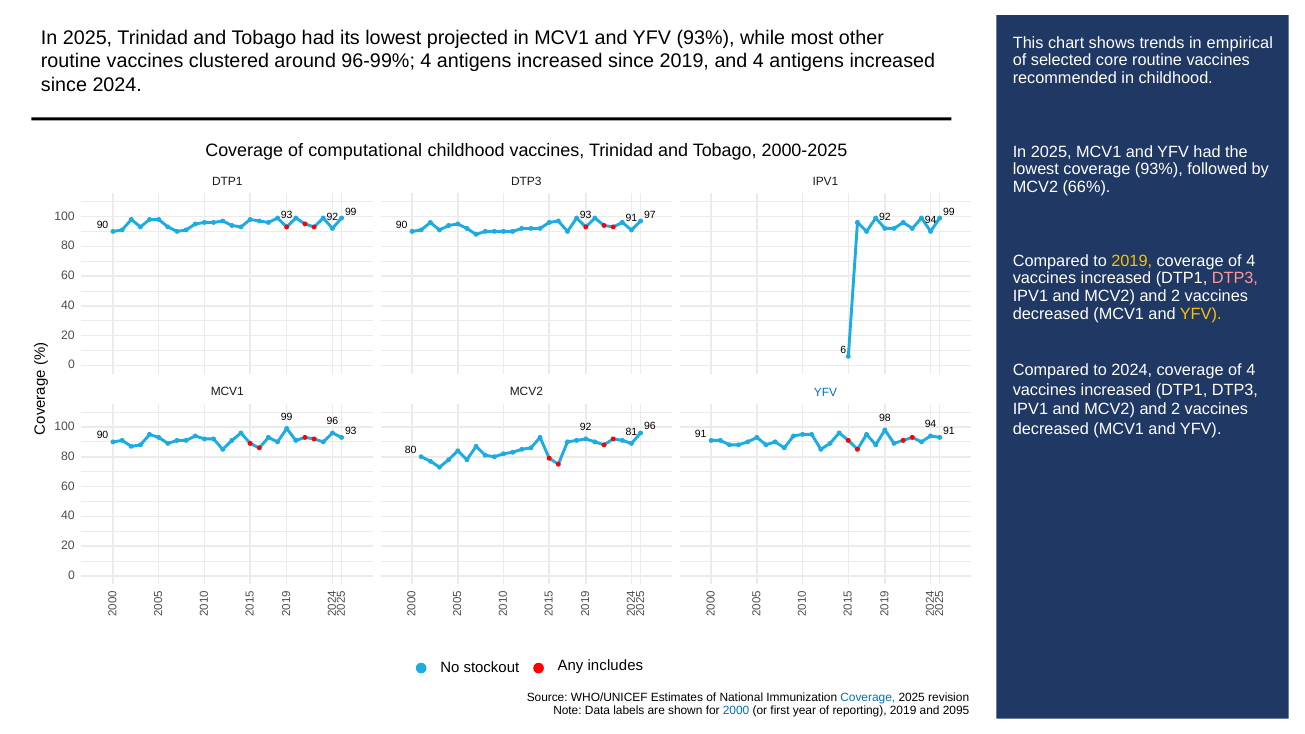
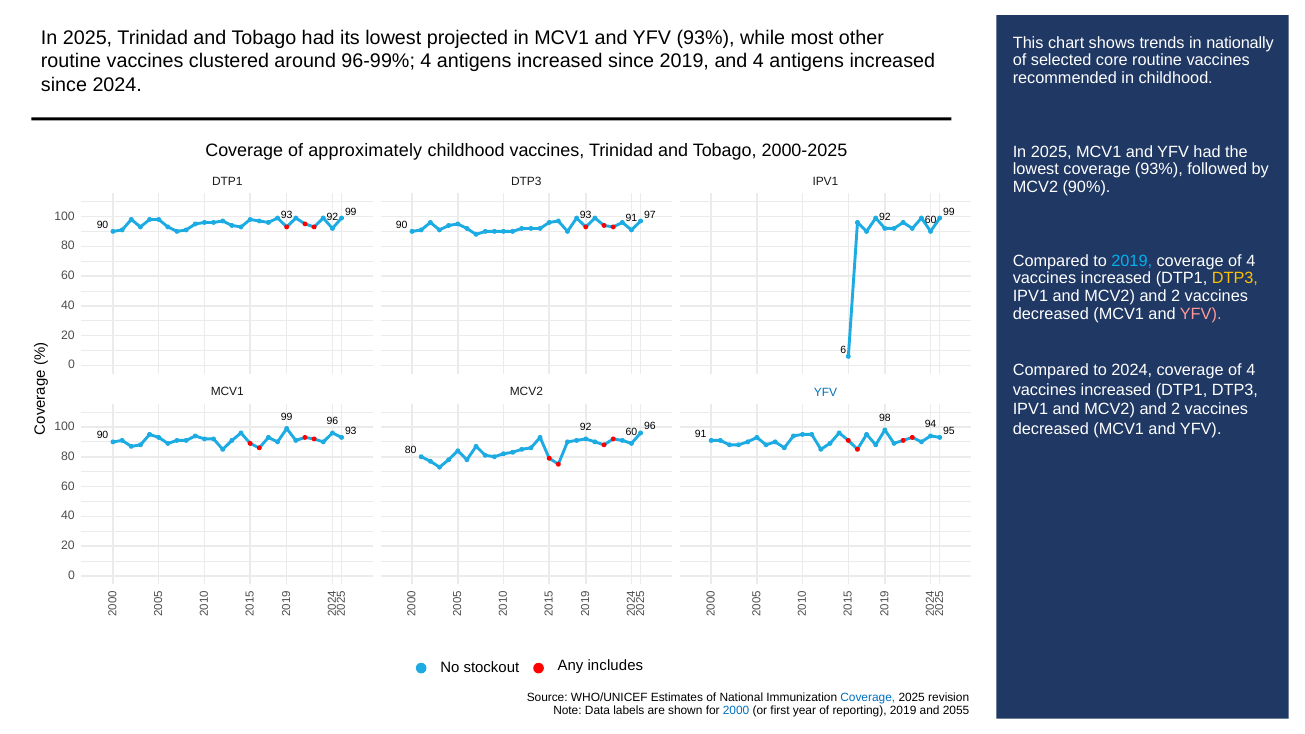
empirical: empirical -> nationally
computational: computational -> approximately
66%: 66% -> 90%
94 at (931, 220): 94 -> 60
2019 at (1132, 261) colour: yellow -> light blue
DTP3 at (1235, 278) colour: pink -> yellow
YFV at (1201, 314) colour: yellow -> pink
81 at (631, 432): 81 -> 60
91 91: 91 -> 95
2095: 2095 -> 2055
